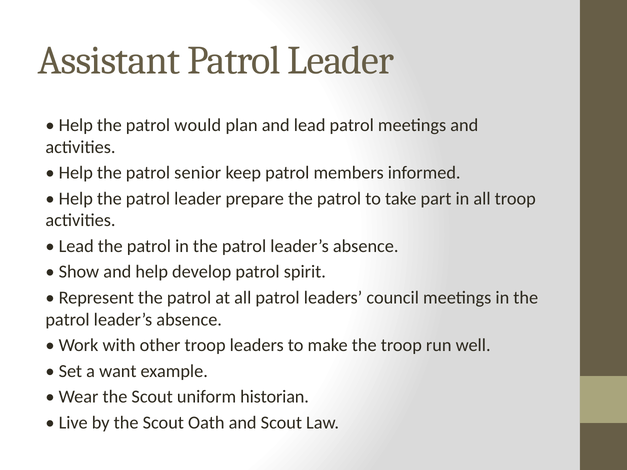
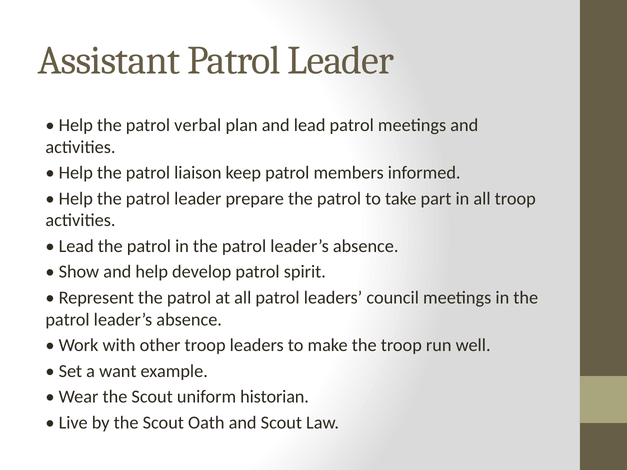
would: would -> verbal
senior: senior -> liaison
